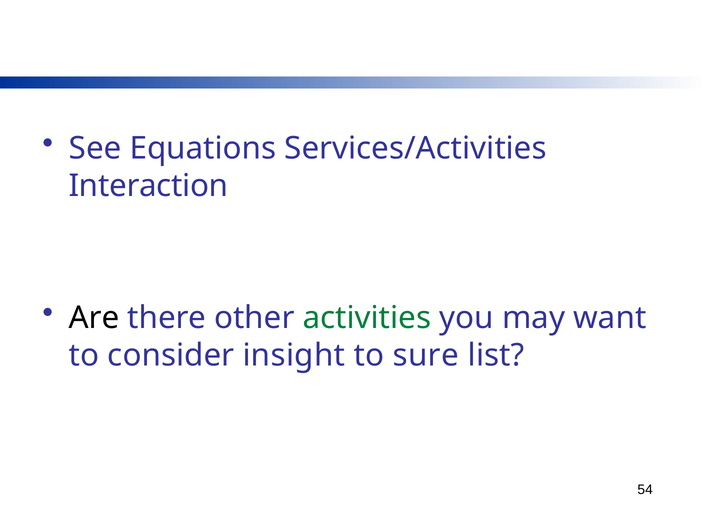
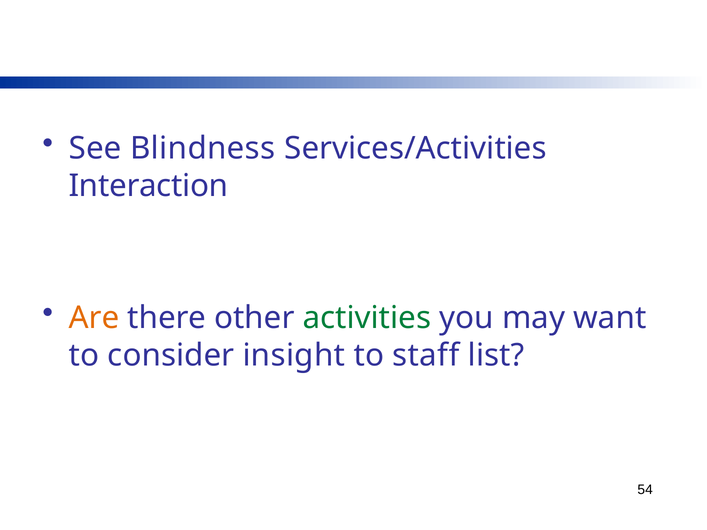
Equations: Equations -> Blindness
Are colour: black -> orange
sure: sure -> staff
